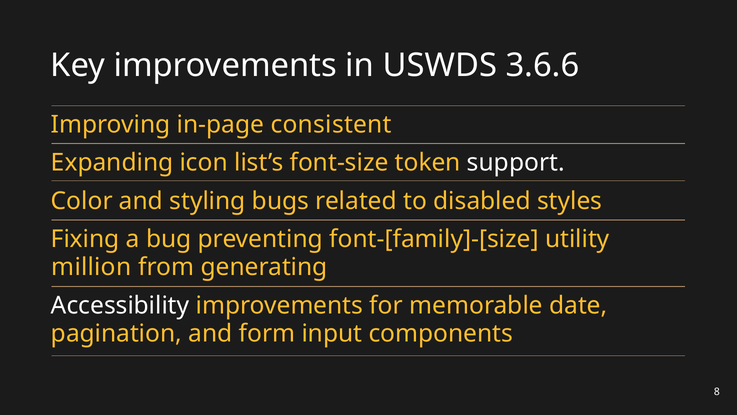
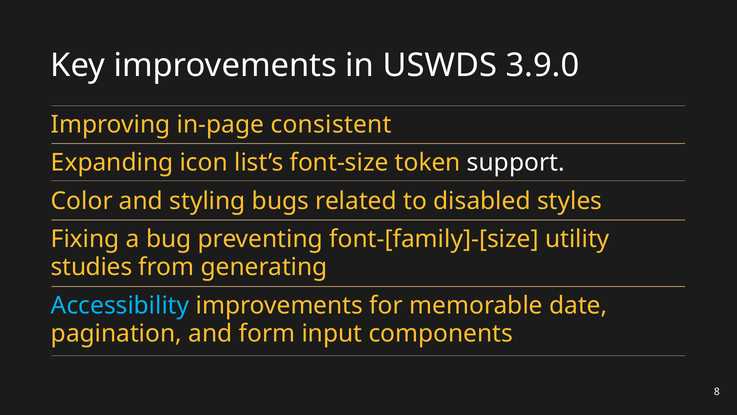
3.6.6: 3.6.6 -> 3.9.0
million: million -> studies
Accessibility colour: white -> light blue
